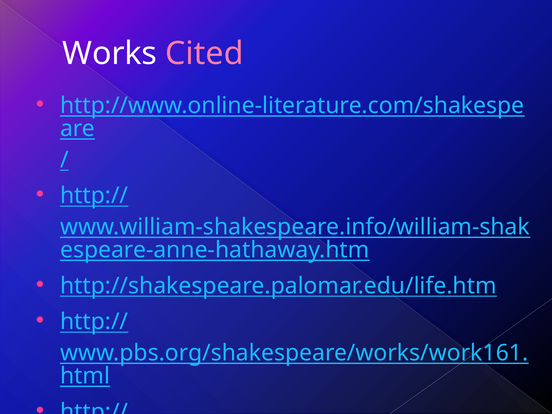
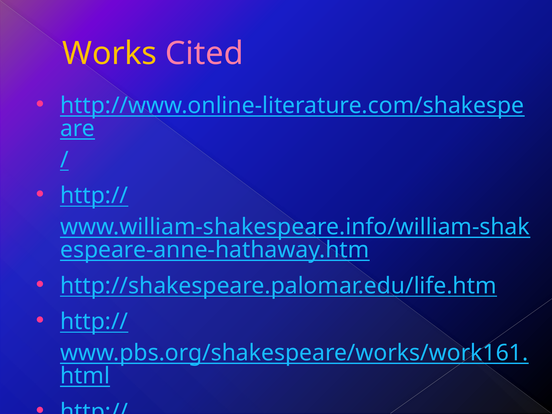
Works colour: white -> yellow
